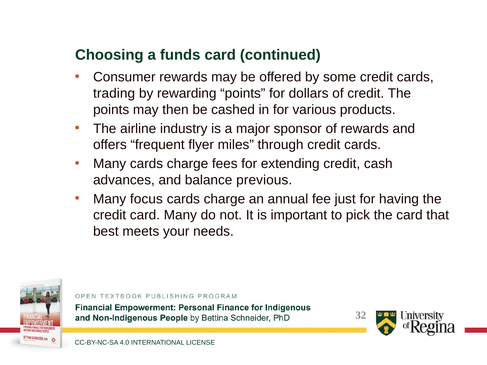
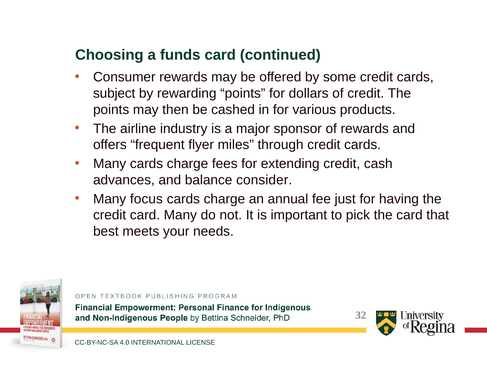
trading: trading -> subject
previous: previous -> consider
